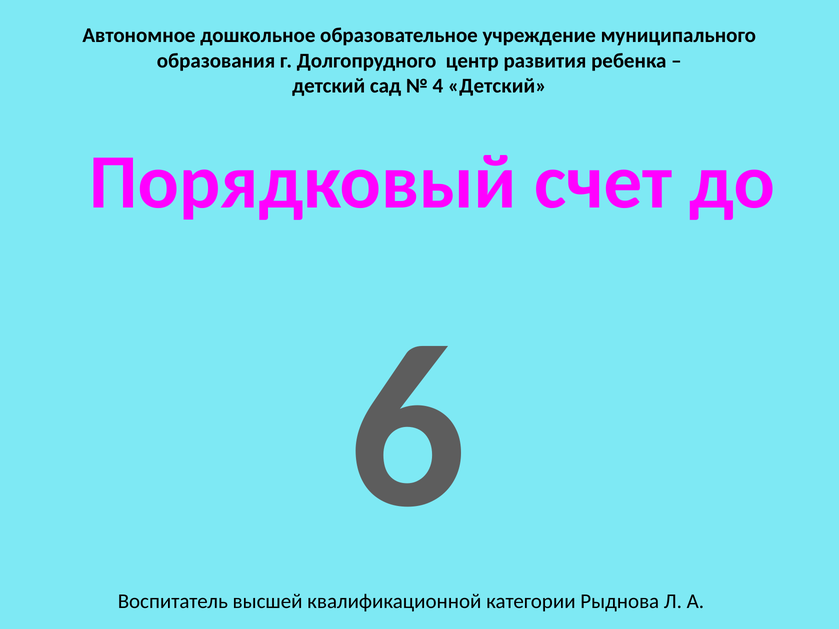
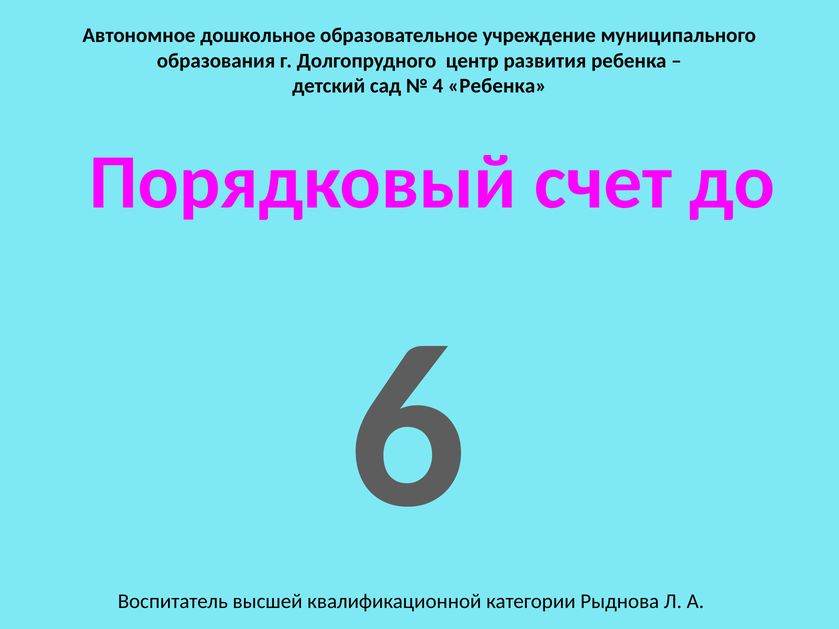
4 Детский: Детский -> Ребенка
